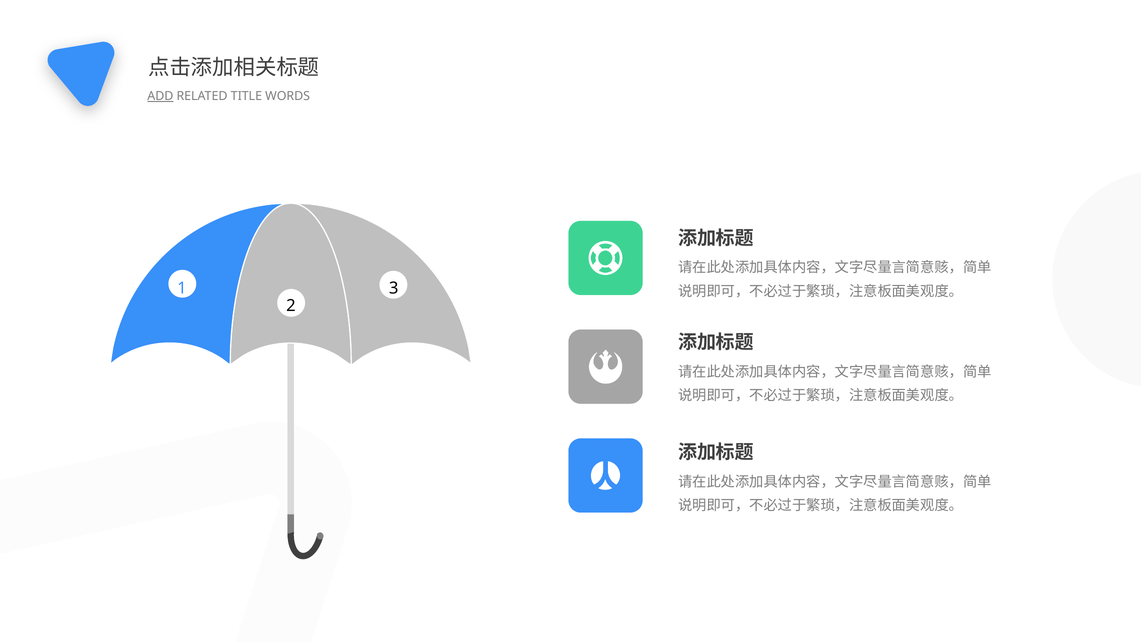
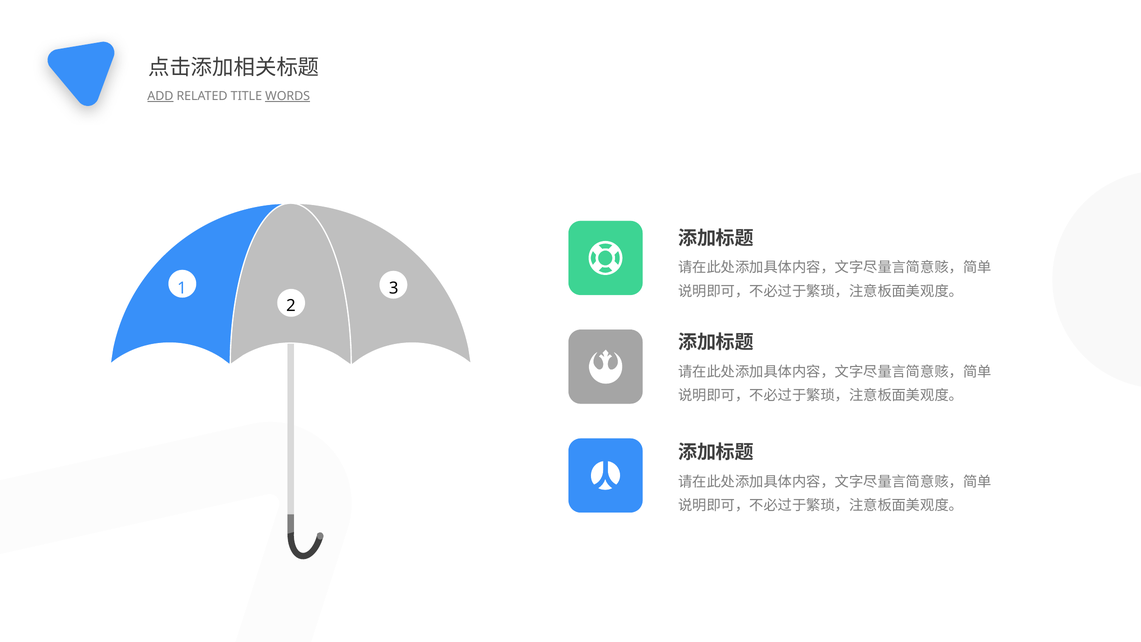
WORDS underline: none -> present
